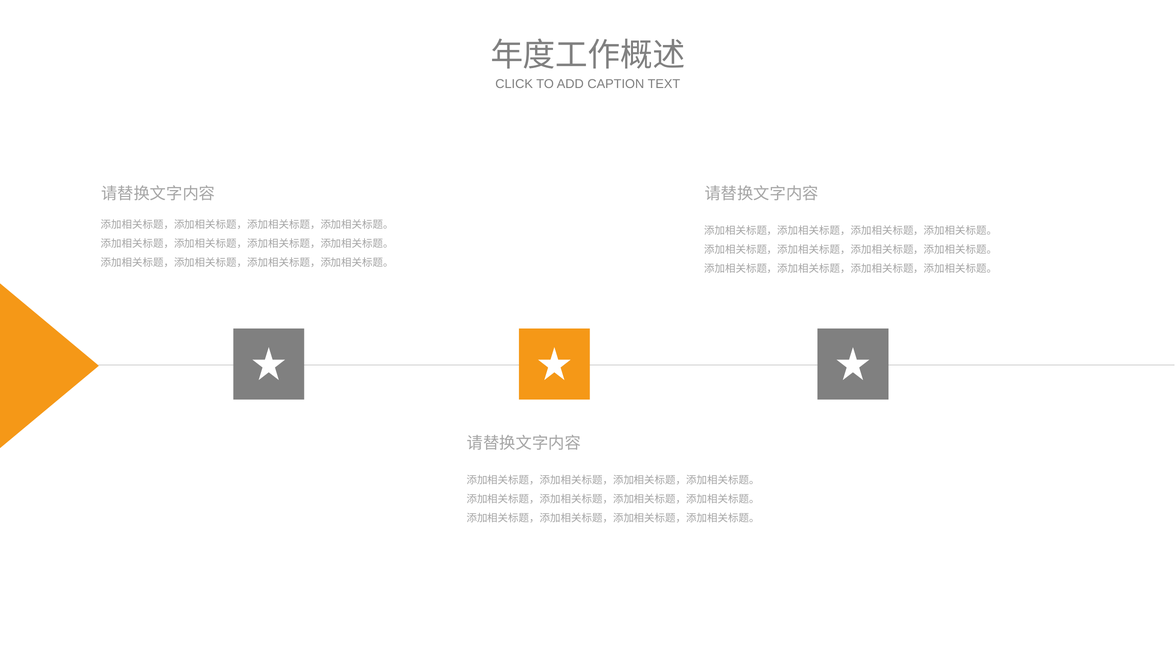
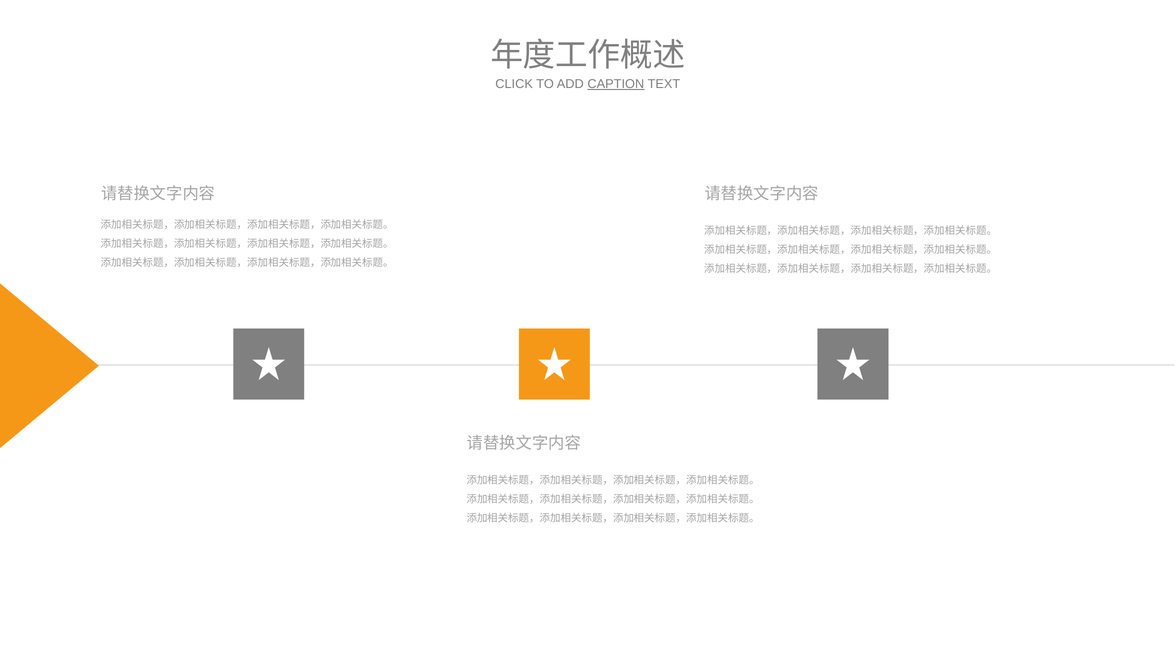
CAPTION underline: none -> present
